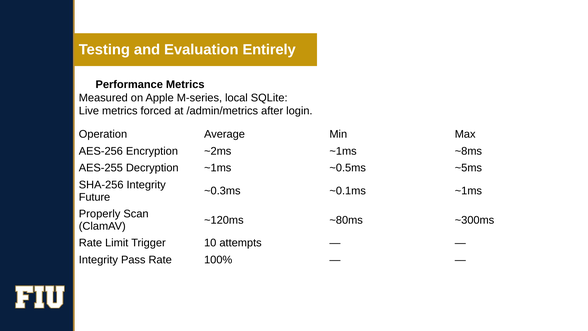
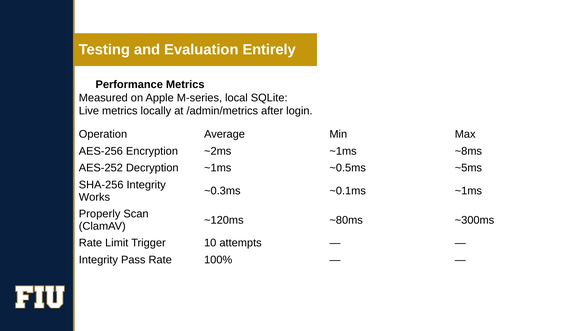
forced: forced -> locally
AES-255: AES-255 -> AES-252
Future: Future -> Works
